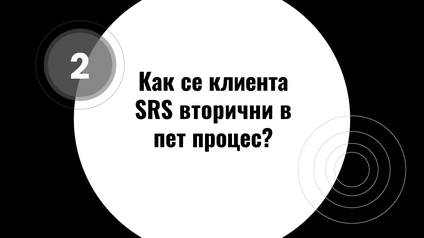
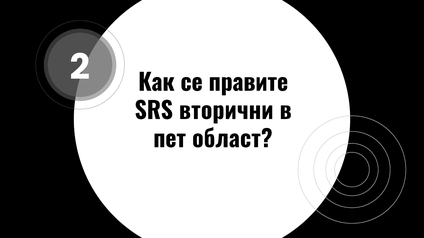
клиента: клиента -> правите
процес: процес -> област
